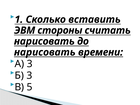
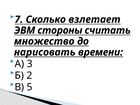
1: 1 -> 7
вставить: вставить -> взлетает
нарисовать at (44, 41): нарисовать -> множество
Б 3: 3 -> 2
